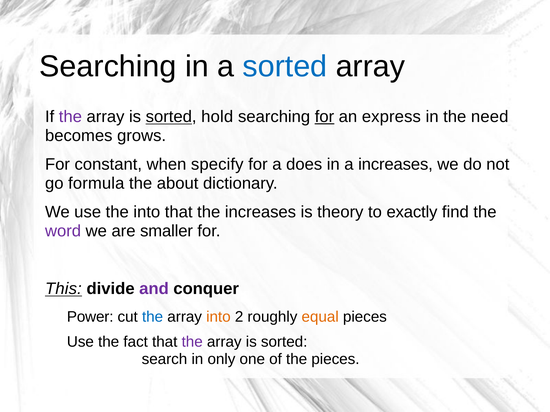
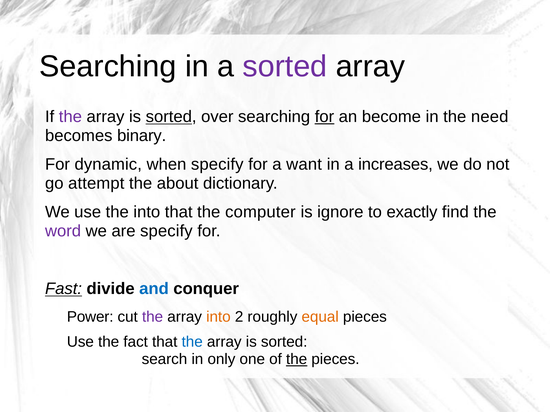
sorted at (285, 66) colour: blue -> purple
hold: hold -> over
express: express -> become
grows: grows -> binary
constant: constant -> dynamic
does: does -> want
formula: formula -> attempt
the increases: increases -> computer
theory: theory -> ignore
are smaller: smaller -> specify
This: This -> Fast
and colour: purple -> blue
the at (153, 317) colour: blue -> purple
the at (192, 342) colour: purple -> blue
the at (297, 360) underline: none -> present
